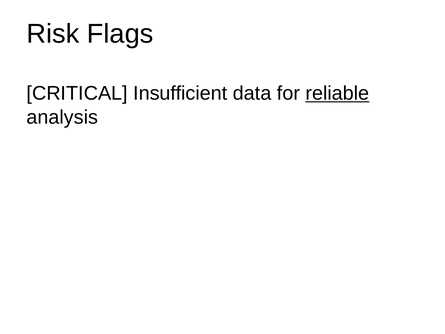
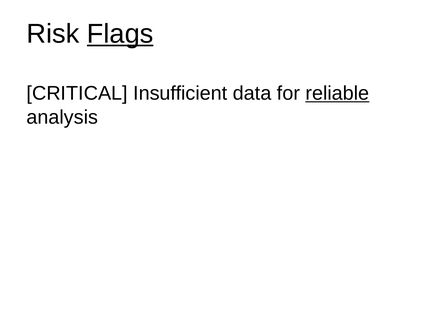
Flags underline: none -> present
